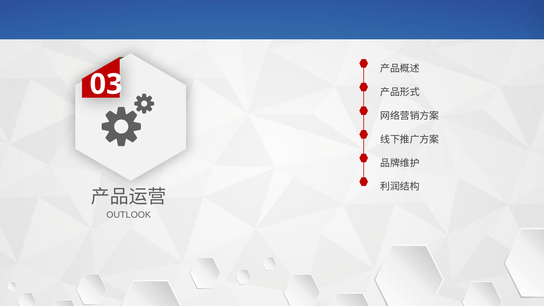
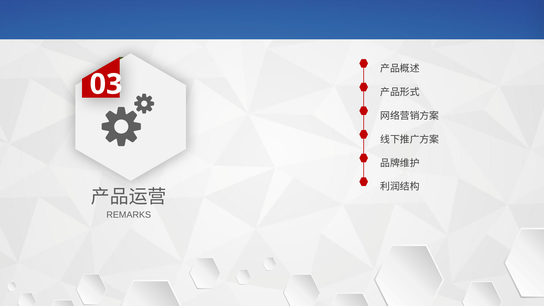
OUTLOOK: OUTLOOK -> REMARKS
